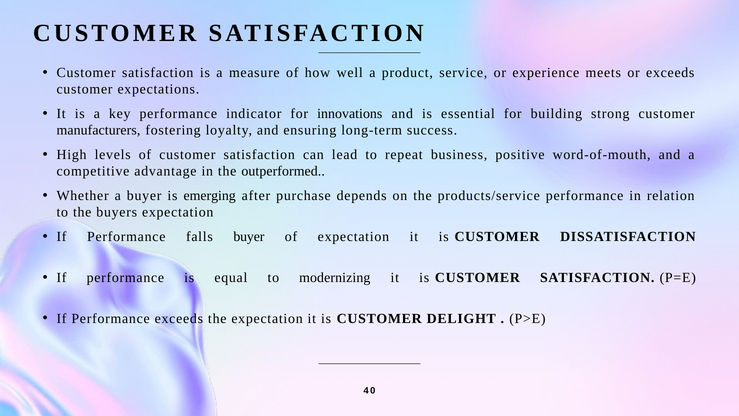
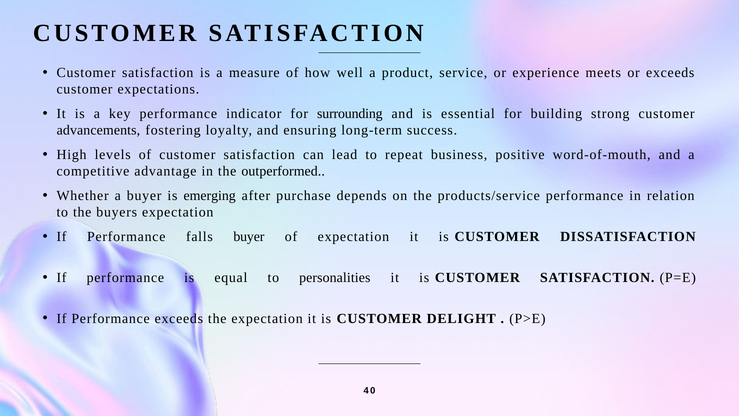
innovations: innovations -> surrounding
manufacturers: manufacturers -> advancements
modernizing: modernizing -> personalities
